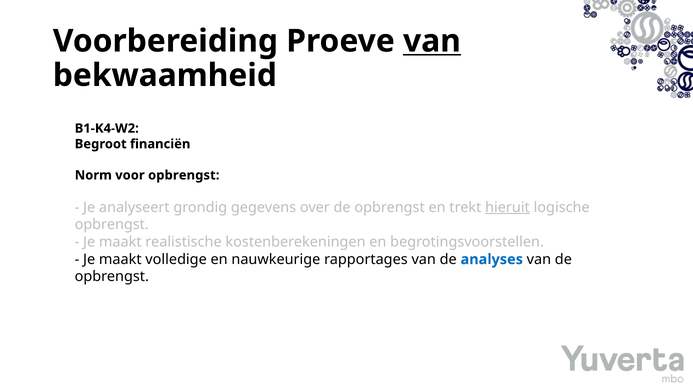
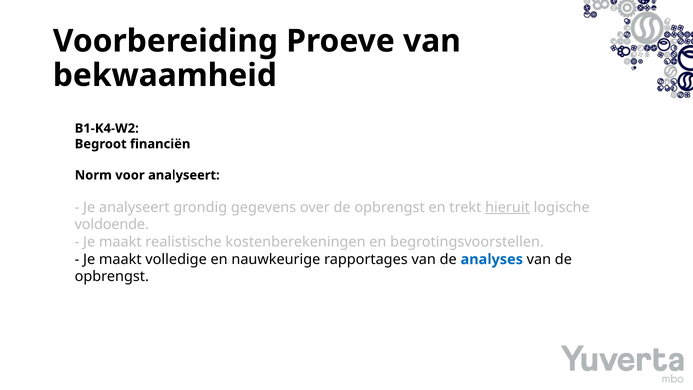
van at (432, 41) underline: present -> none
voor opbrengst: opbrengst -> analyseert
opbrengst at (112, 225): opbrengst -> voldoende
